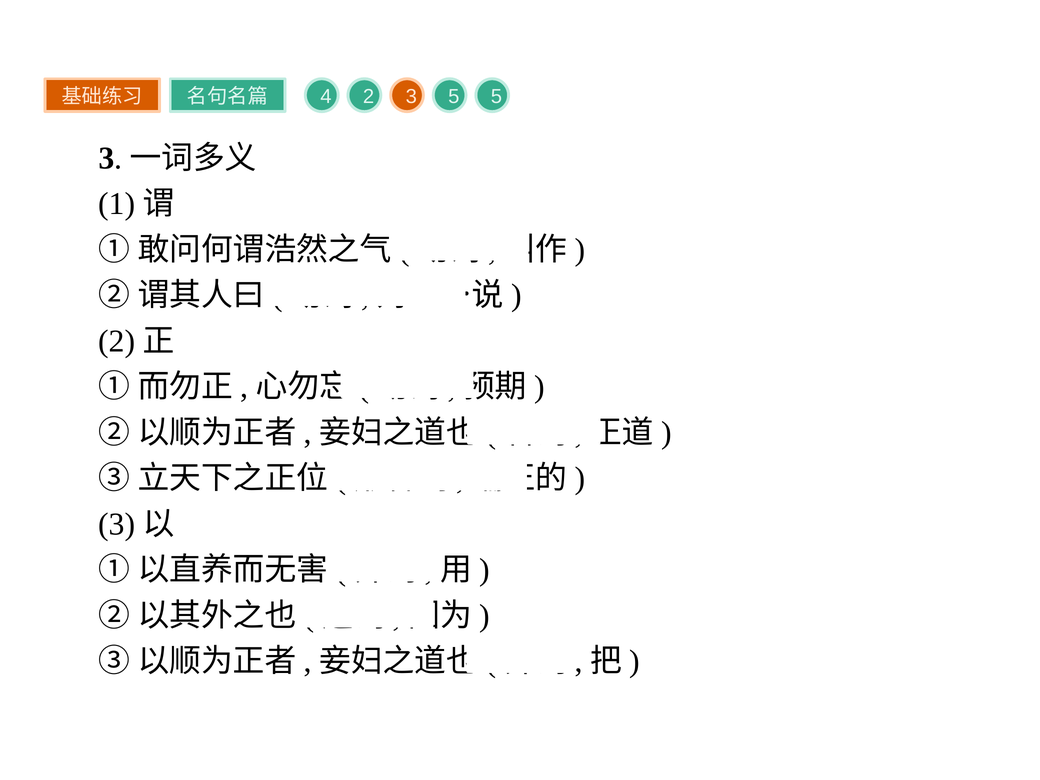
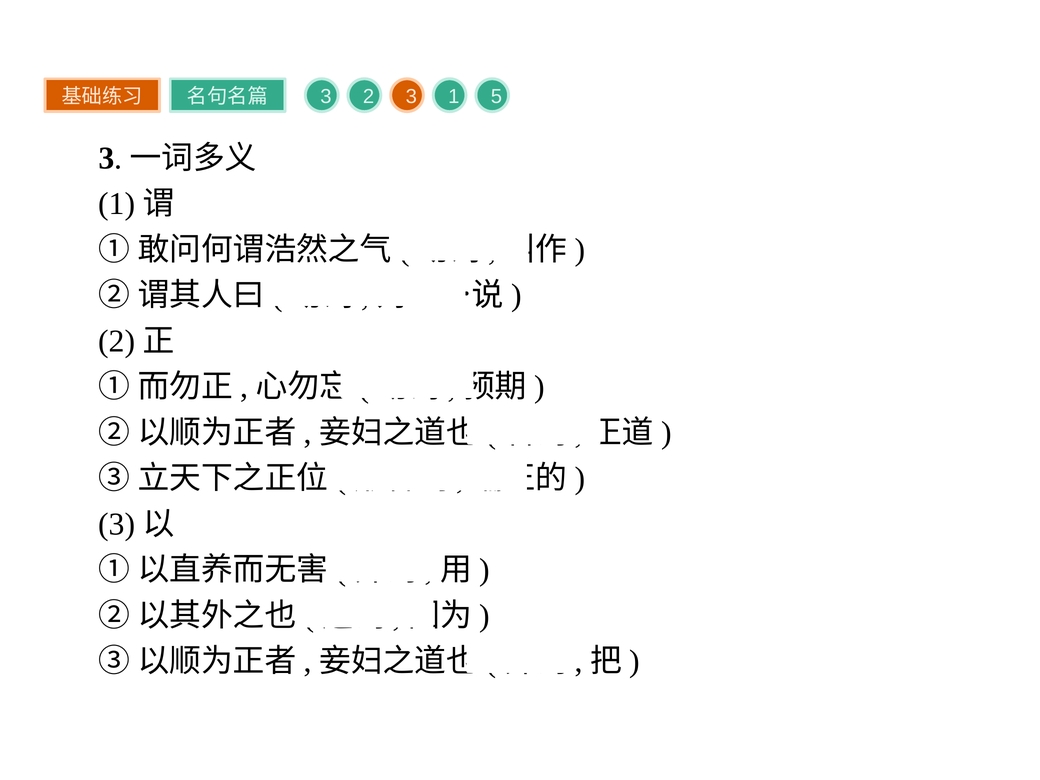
4 at (326, 97): 4 -> 3
3 5: 5 -> 1
